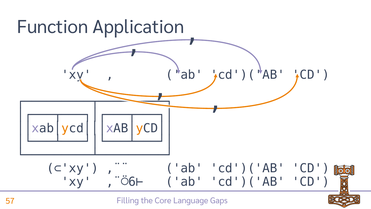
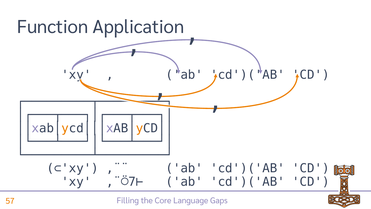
,¨⍥6⊢: ,¨⍥6⊢ -> ,¨⍥7⊢
